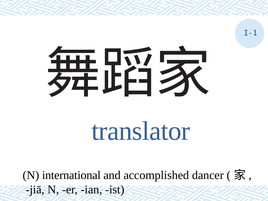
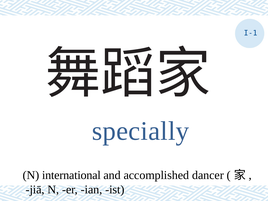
translator: translator -> specially
